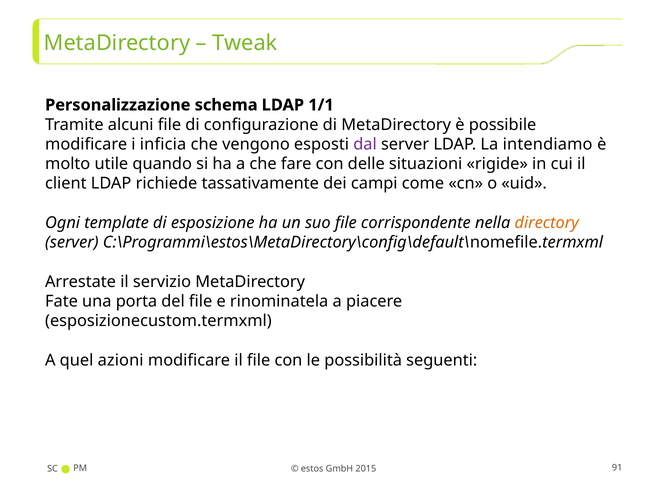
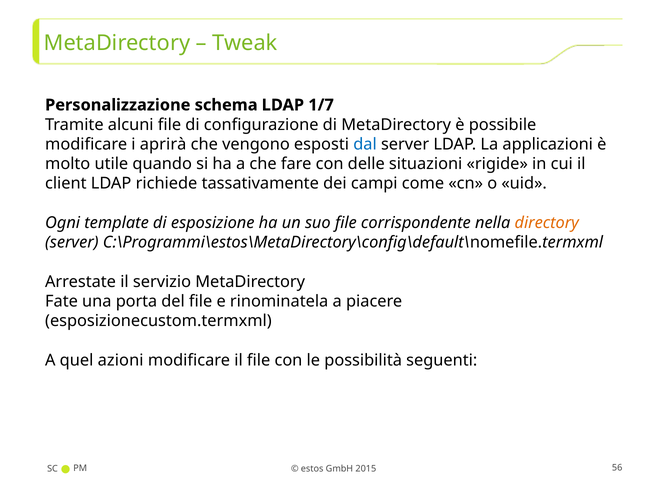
1/1: 1/1 -> 1/7
inficia: inficia -> aprirà
dal colour: purple -> blue
intendiamo: intendiamo -> applicazioni
91: 91 -> 56
